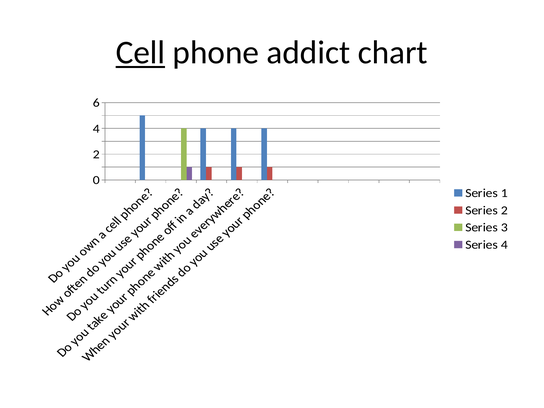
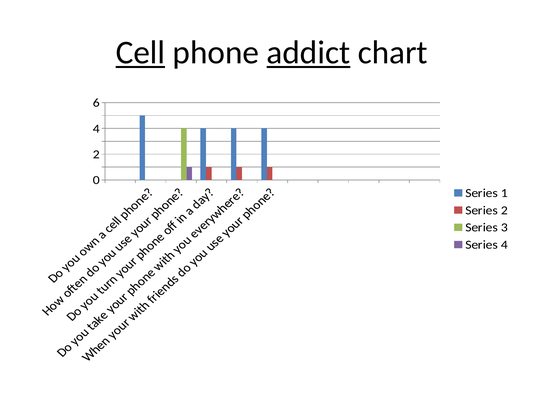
addict underline: none -> present
